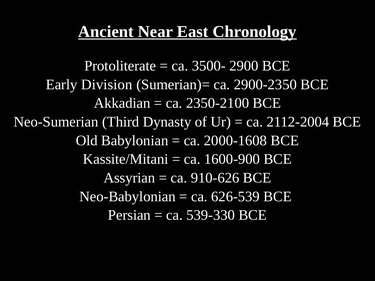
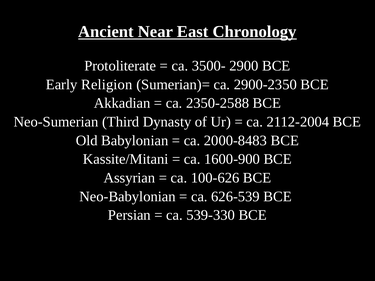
Division: Division -> Religion
2350-2100: 2350-2100 -> 2350-2588
2000-1608: 2000-1608 -> 2000-8483
910-626: 910-626 -> 100-626
